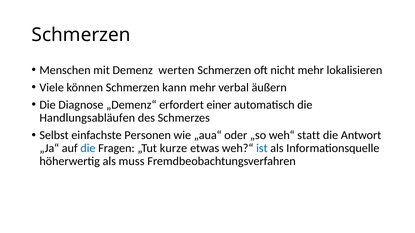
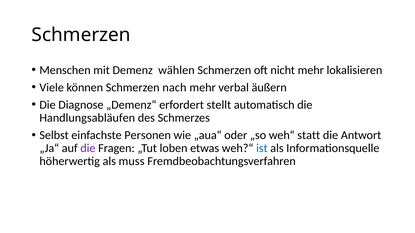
werten: werten -> wählen
kann: kann -> nach
einer: einer -> stellt
die at (88, 149) colour: blue -> purple
kurze: kurze -> loben
